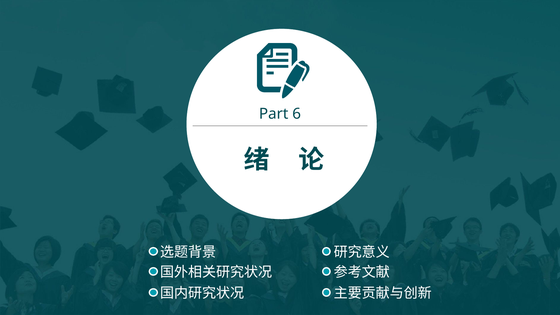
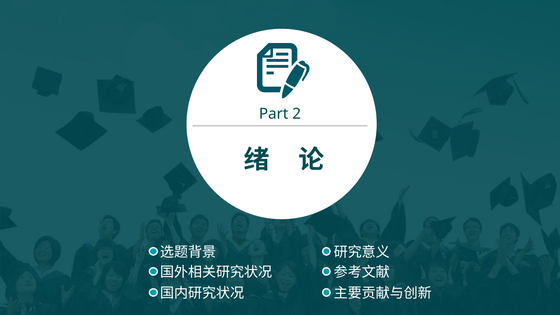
6: 6 -> 2
